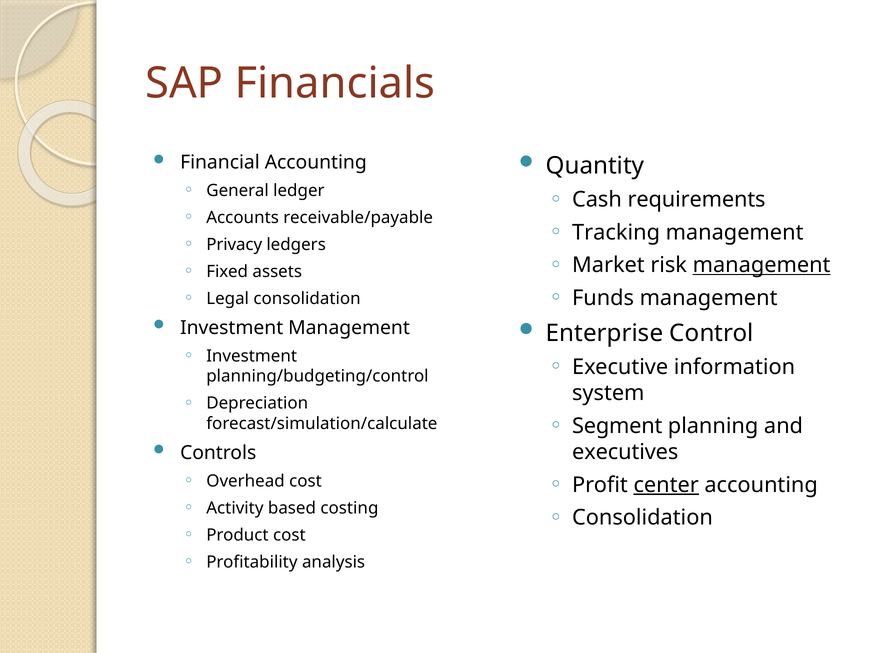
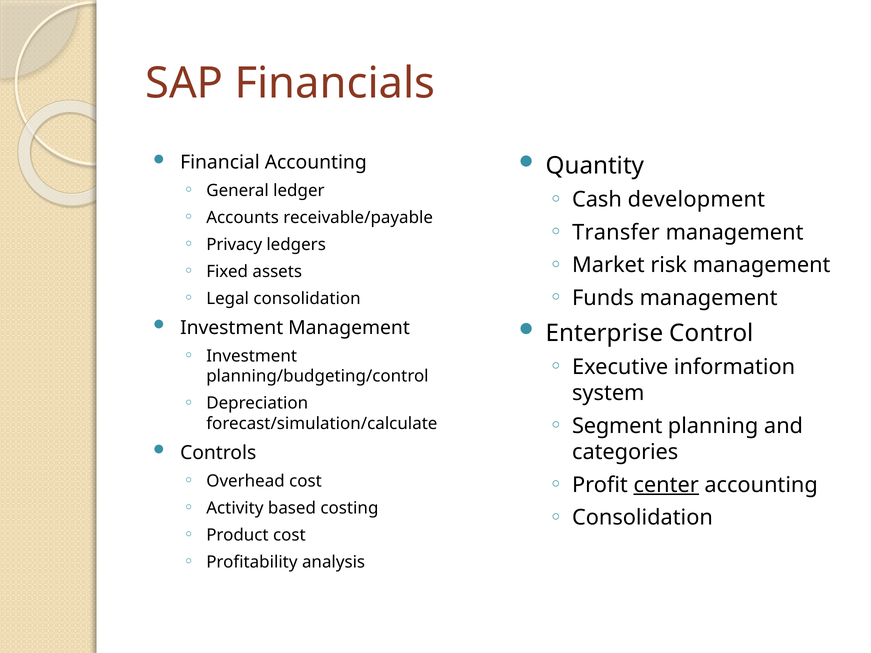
requirements: requirements -> development
Tracking: Tracking -> Transfer
management at (762, 265) underline: present -> none
executives: executives -> categories
